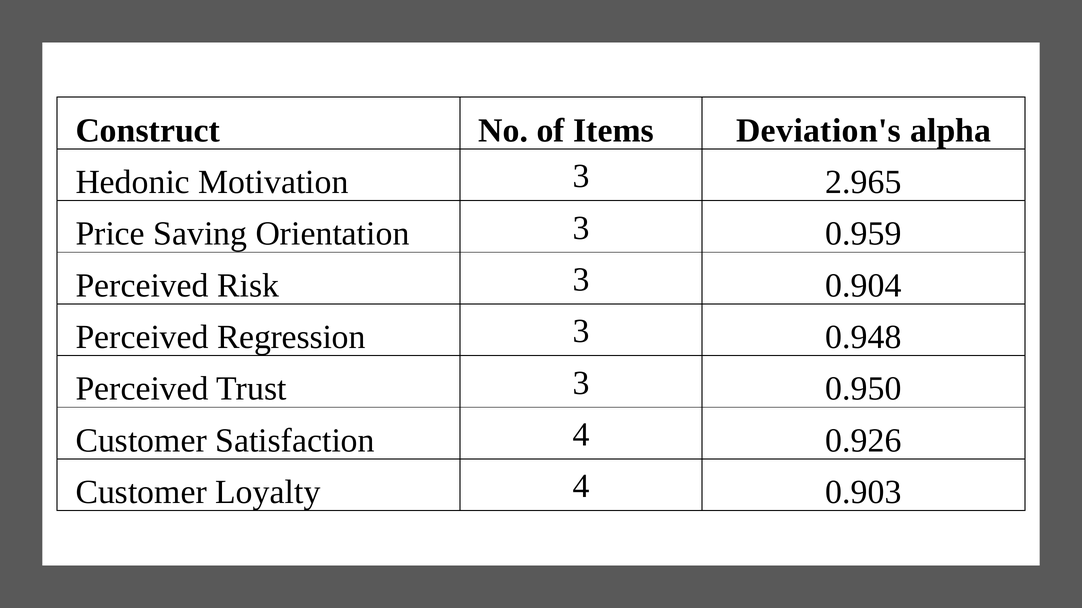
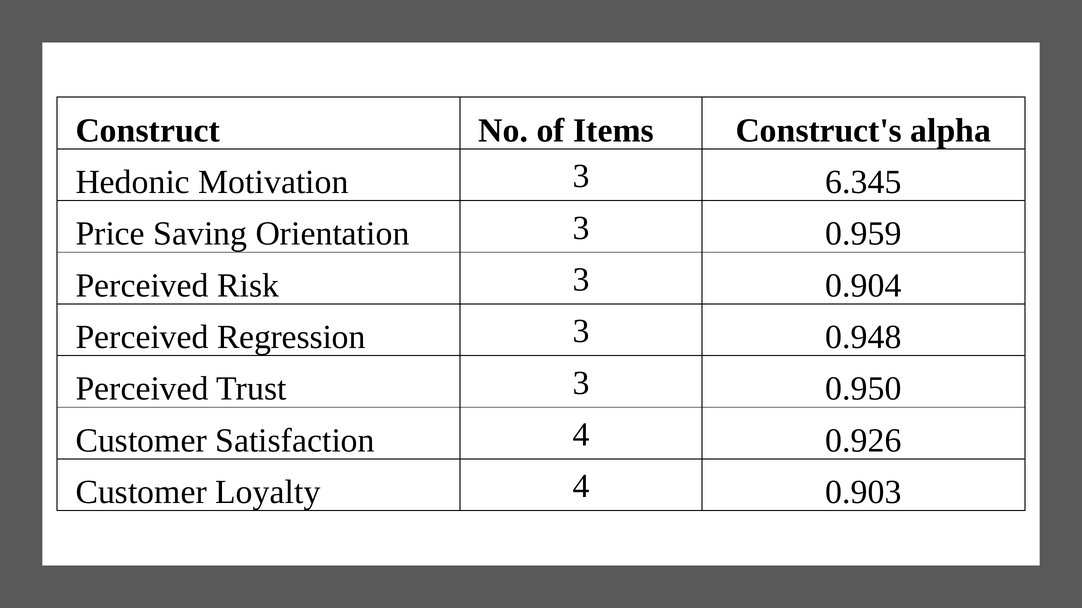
Deviation's: Deviation's -> Construct's
2.965: 2.965 -> 6.345
